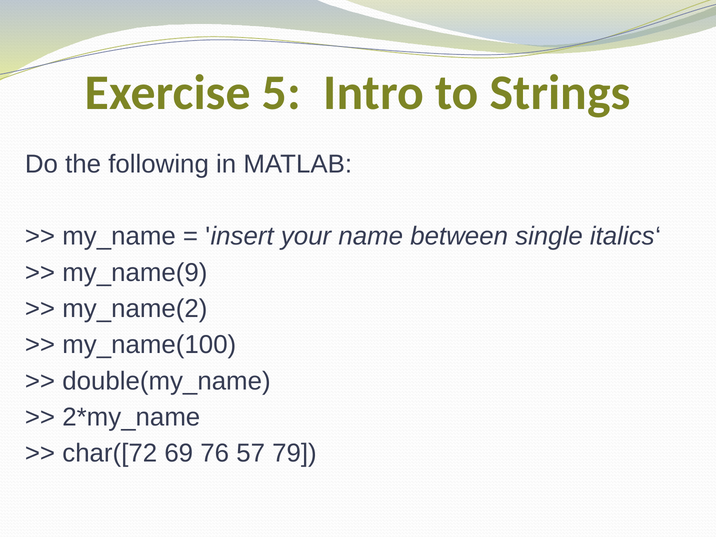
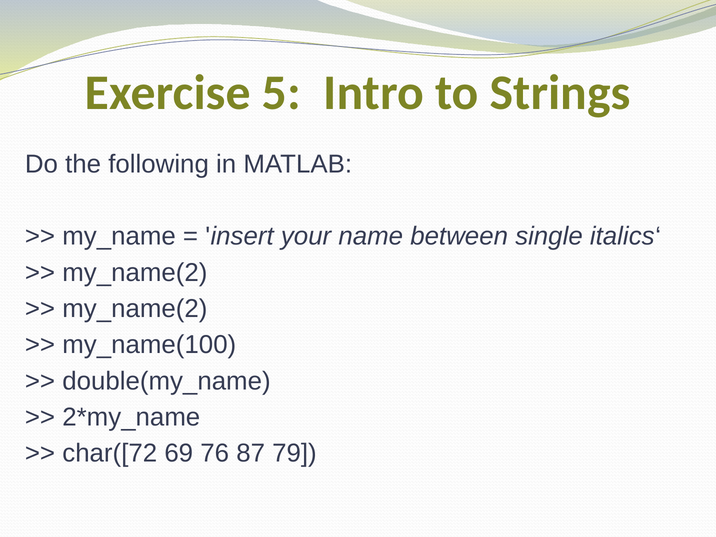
my_name(9 at (135, 273): my_name(9 -> my_name(2
57: 57 -> 87
